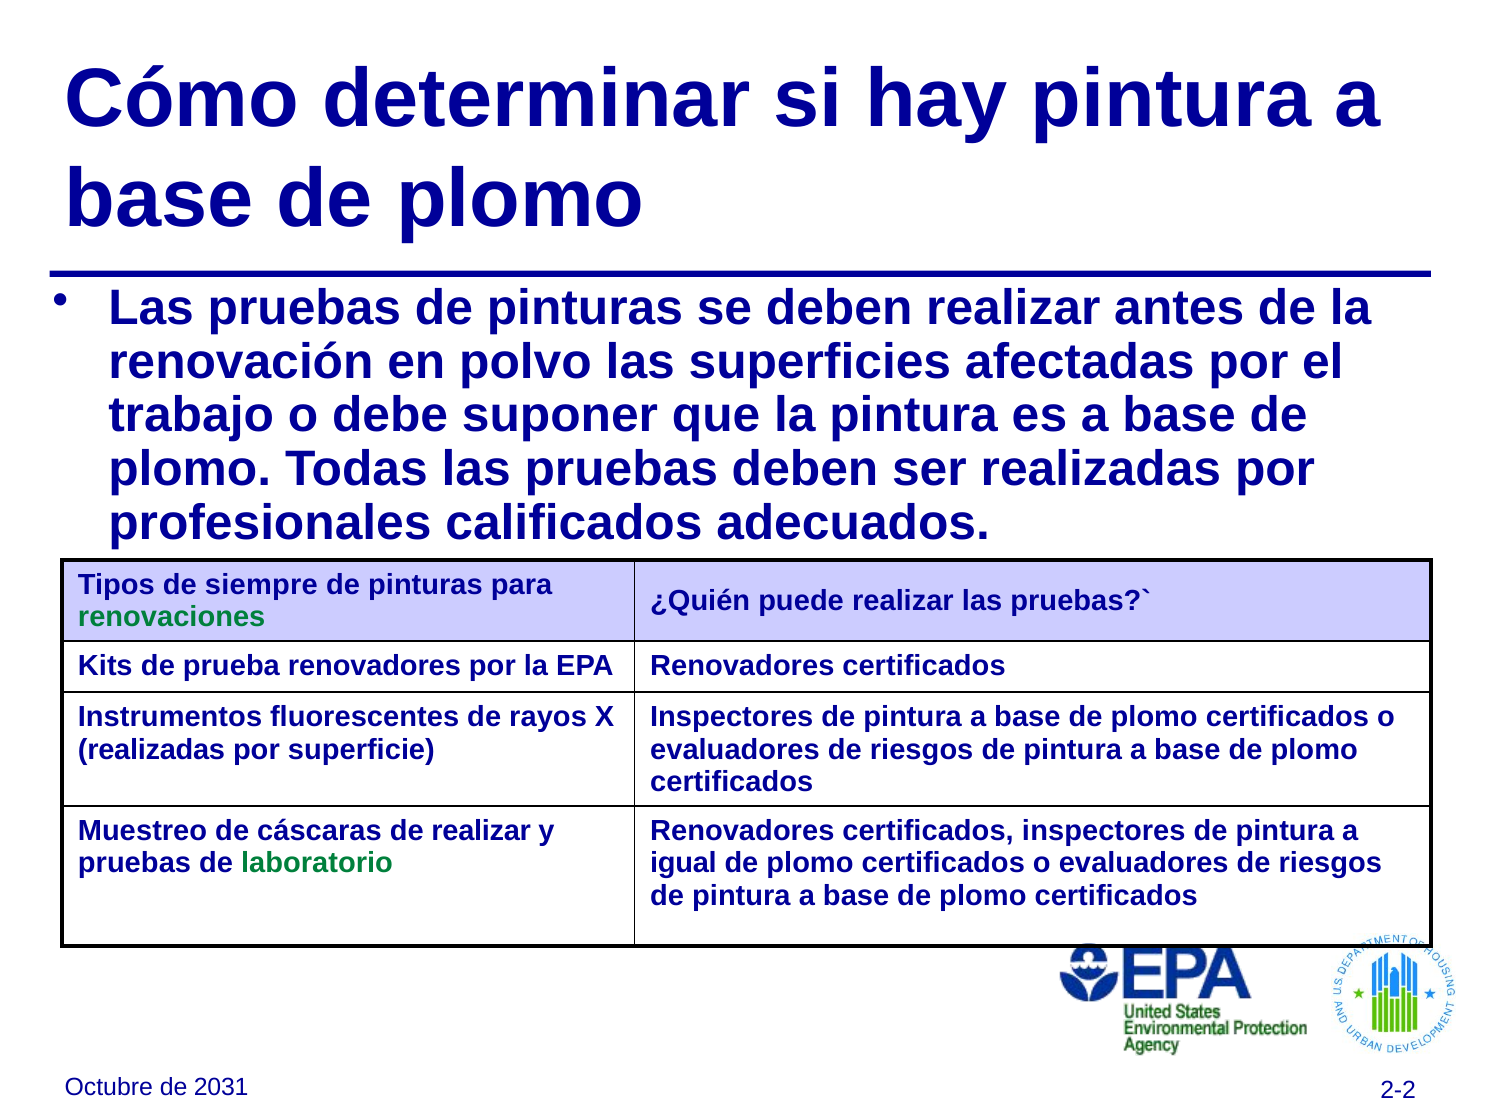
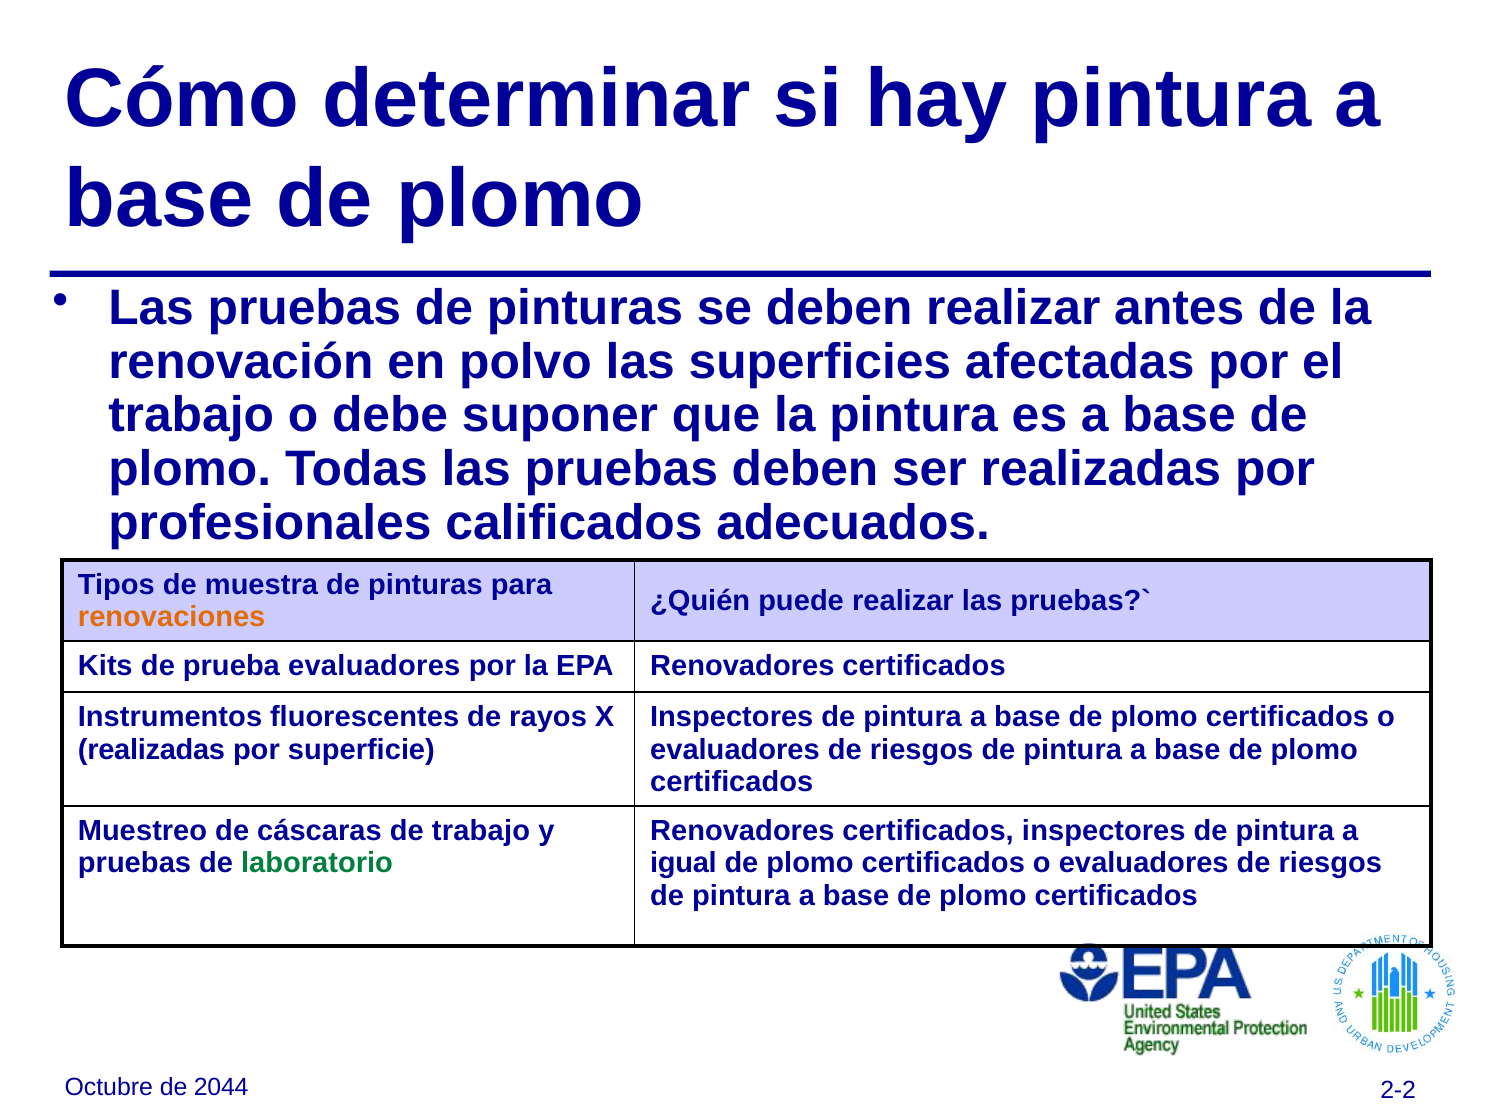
siempre: siempre -> muestra
renovaciones colour: green -> orange
prueba renovadores: renovadores -> evaluadores
de realizar: realizar -> trabajo
2031: 2031 -> 2044
